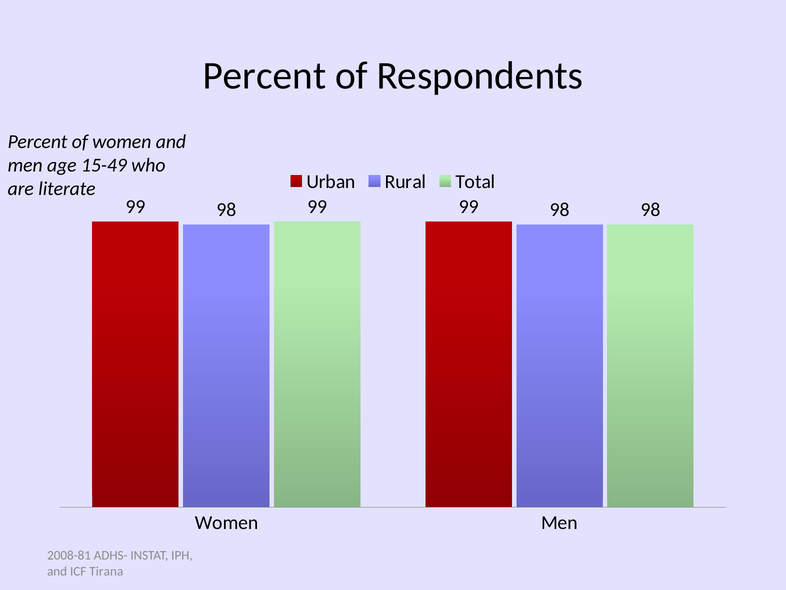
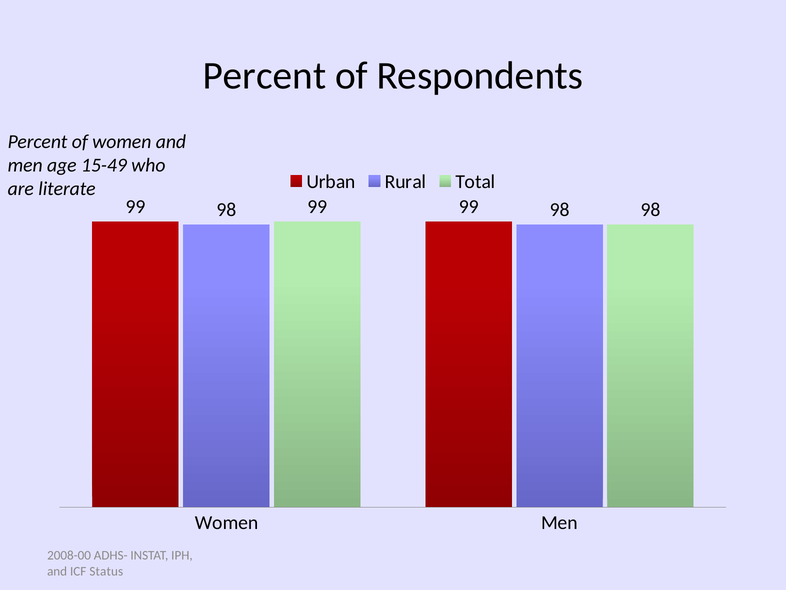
2008-81: 2008-81 -> 2008-00
Tirana: Tirana -> Status
